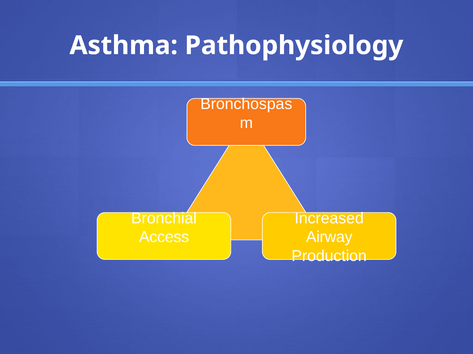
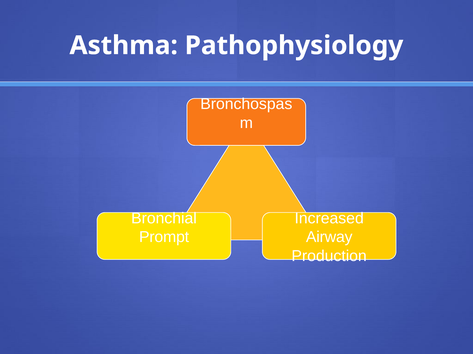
Access: Access -> Prompt
